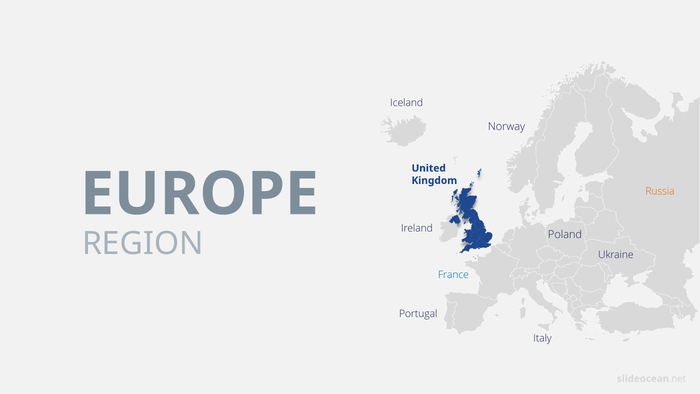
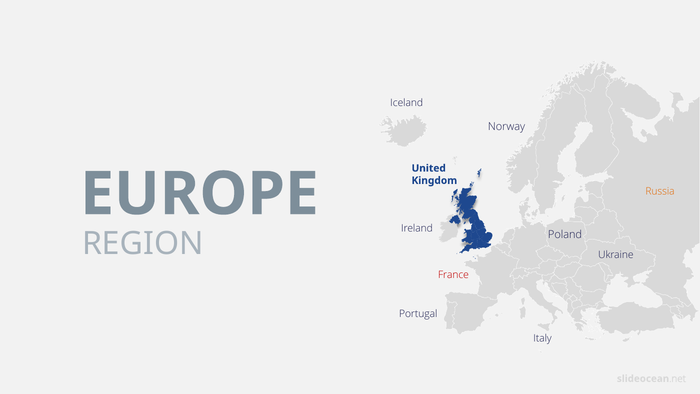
France colour: blue -> red
